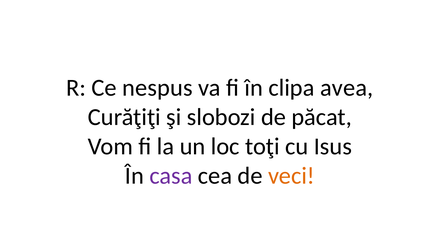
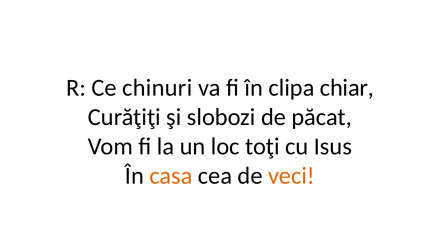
nespus: nespus -> chinuri
avea: avea -> chiar
casa colour: purple -> orange
